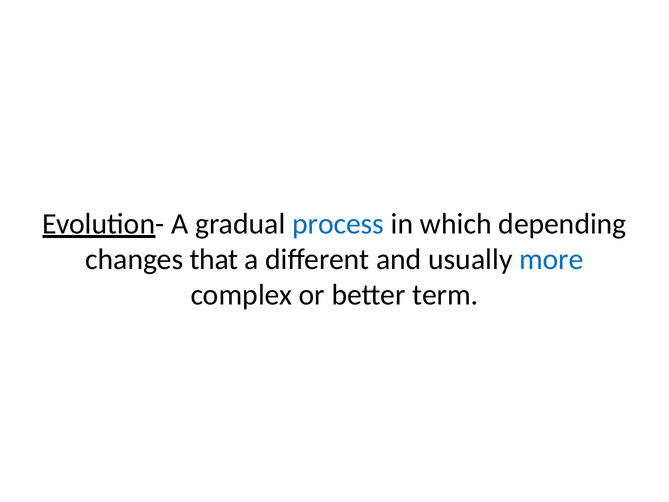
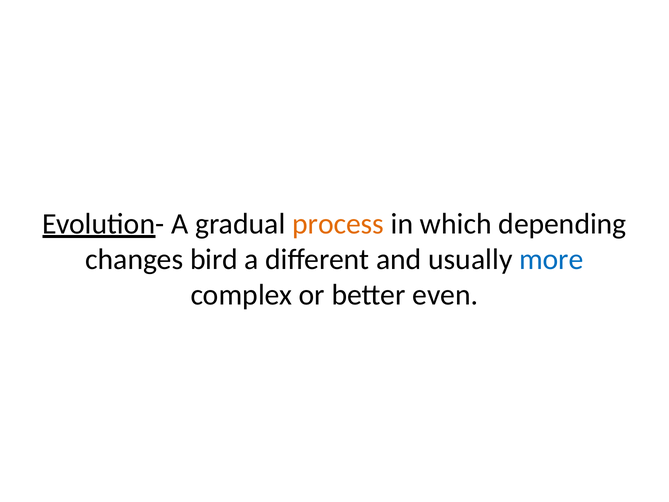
process colour: blue -> orange
that: that -> bird
term: term -> even
